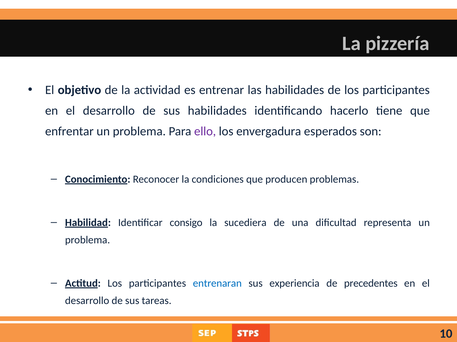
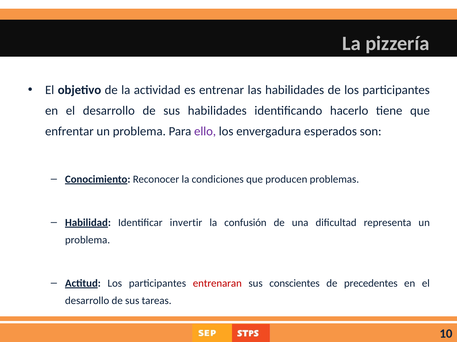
consigo: consigo -> invertir
sucediera: sucediera -> confusión
entrenaran colour: blue -> red
experiencia: experiencia -> conscientes
